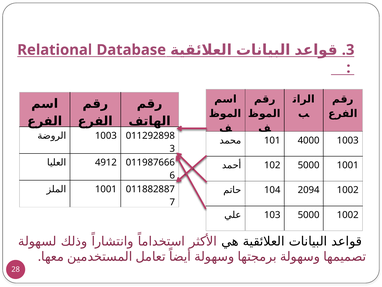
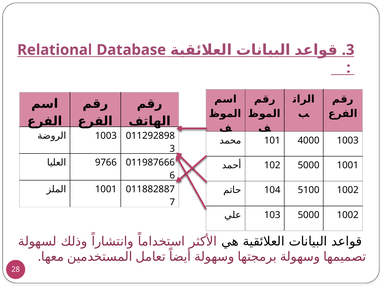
4912: 4912 -> 9766
2094: 2094 -> 5100
